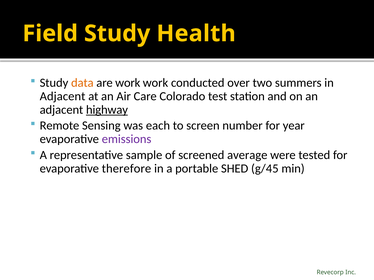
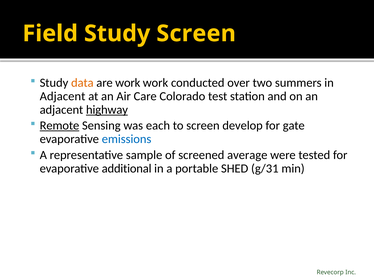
Study Health: Health -> Screen
Remote underline: none -> present
number: number -> develop
year: year -> gate
emissions colour: purple -> blue
therefore: therefore -> additional
g/45: g/45 -> g/31
